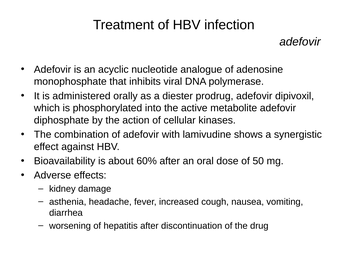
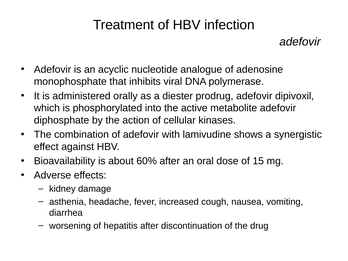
50: 50 -> 15
